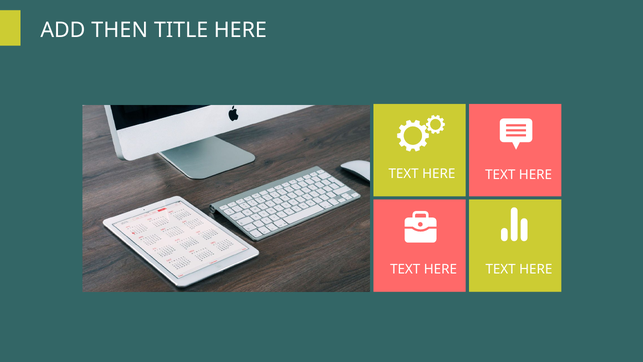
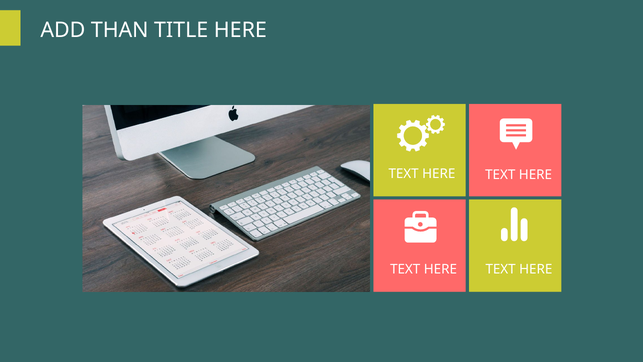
THEN: THEN -> THAN
